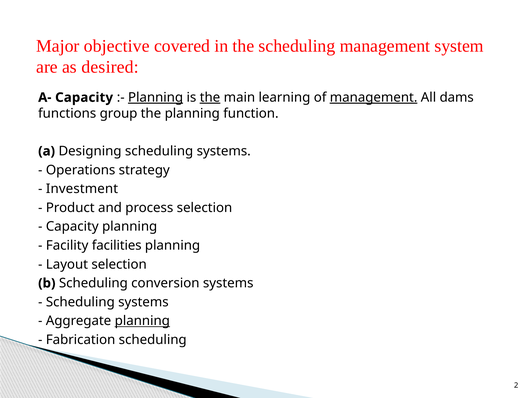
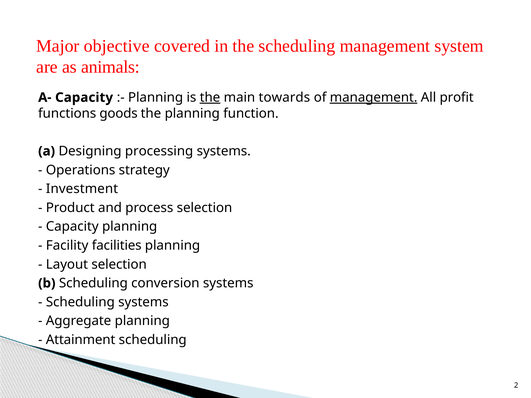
desired: desired -> animals
Planning at (156, 98) underline: present -> none
learning: learning -> towards
dams: dams -> profit
group: group -> goods
Designing scheduling: scheduling -> processing
planning at (142, 321) underline: present -> none
Fabrication: Fabrication -> Attainment
